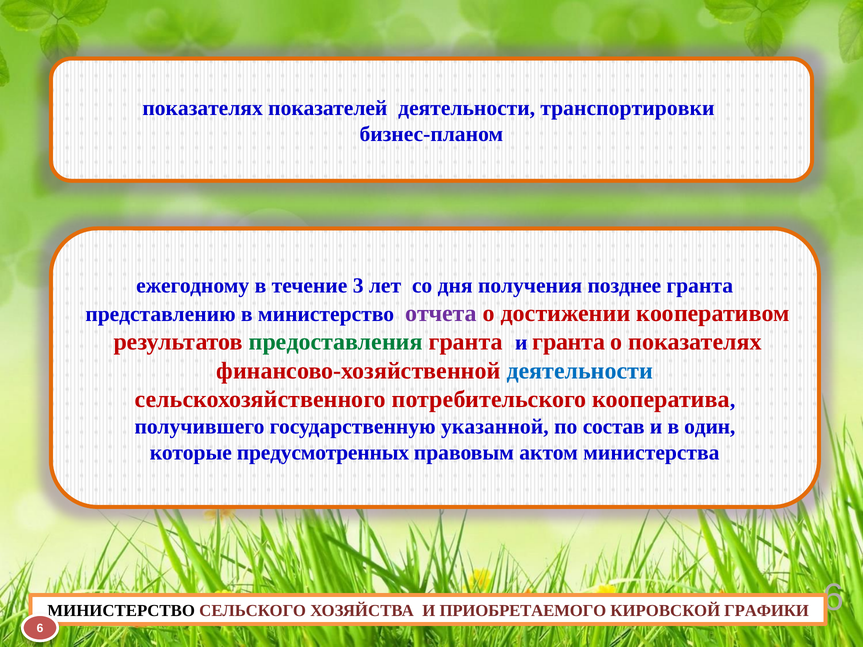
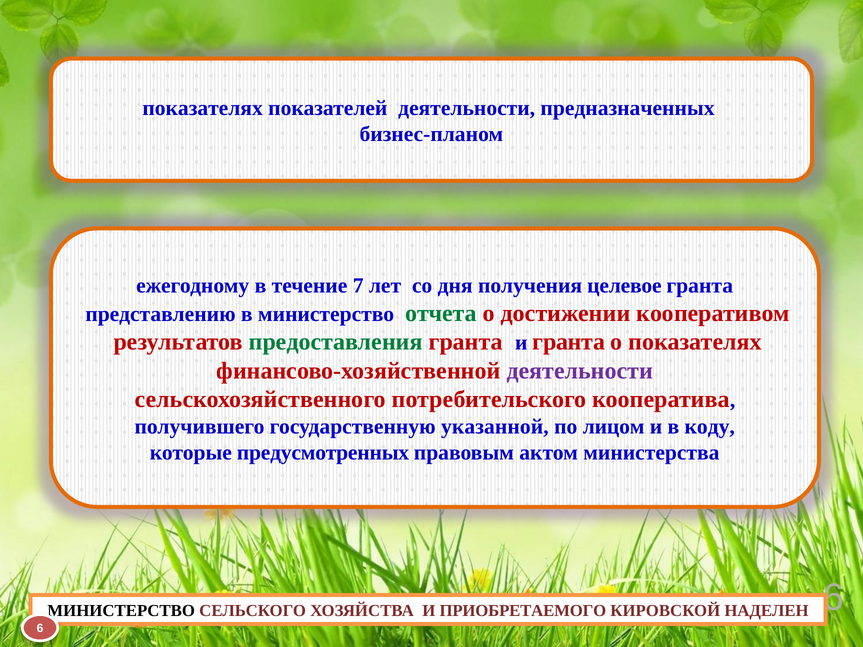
транспортировки: транспортировки -> предназначенных
3: 3 -> 7
позднее: позднее -> целевое
отчета colour: purple -> green
деятельности at (580, 371) colour: blue -> purple
состав: состав -> лицом
один: один -> коду
ГРАФИКИ: ГРАФИКИ -> НАДЕЛЕН
